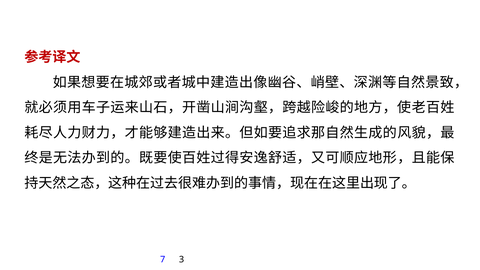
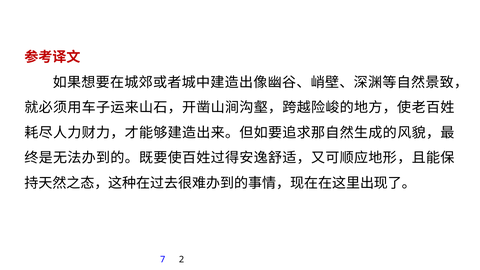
3: 3 -> 2
